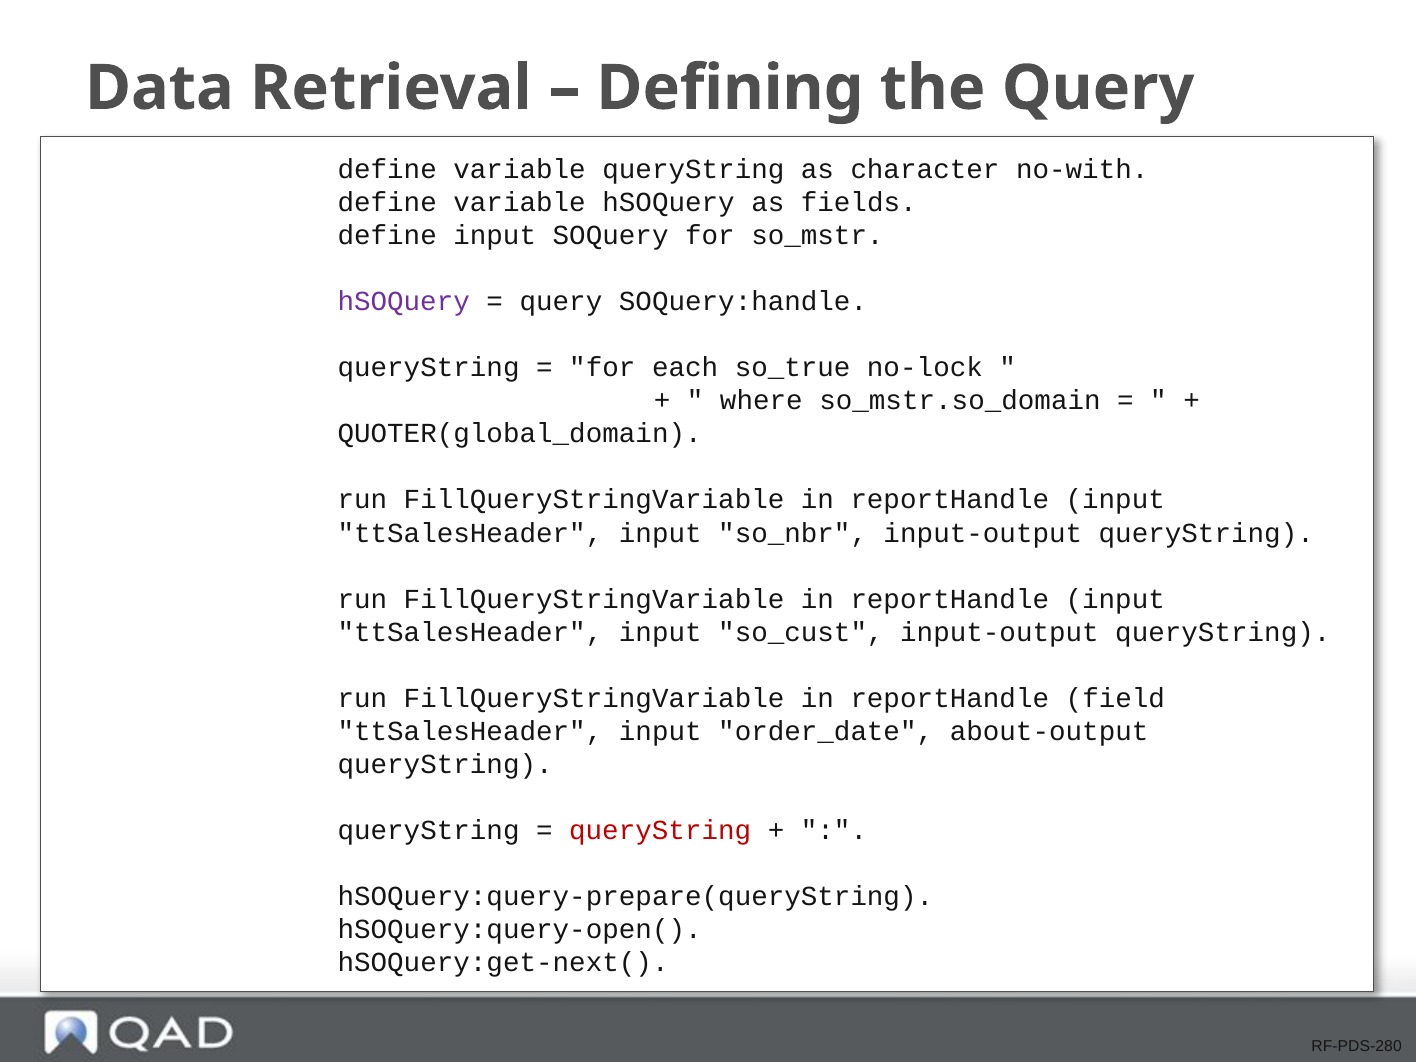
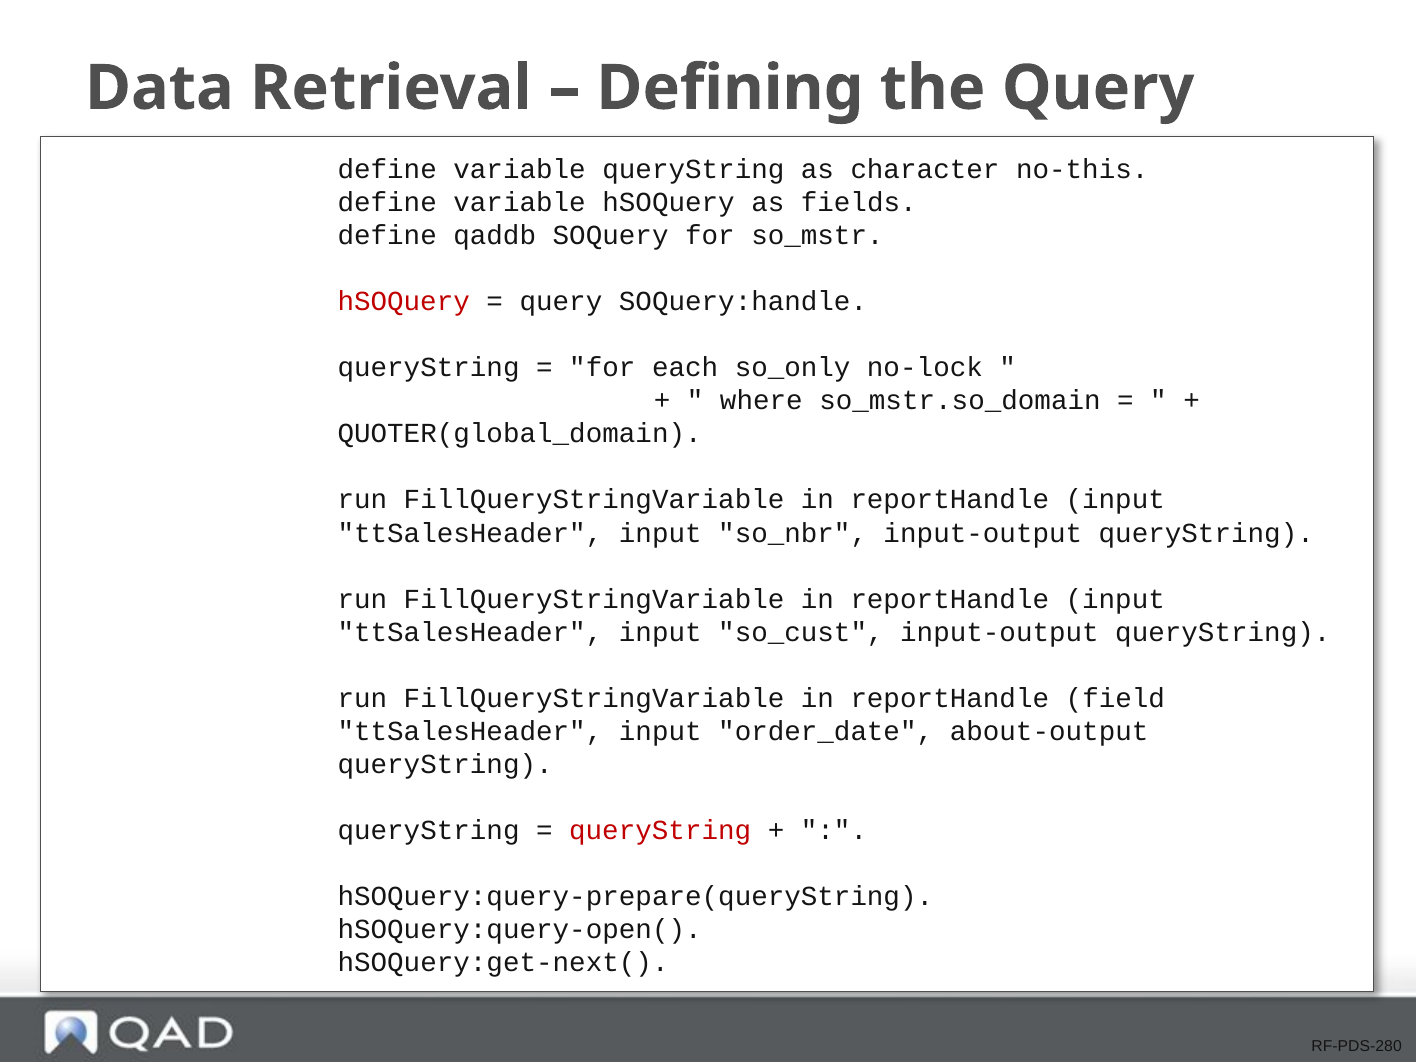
no-with: no-with -> no-this
define input: input -> qaddb
hSOQuery at (404, 302) colour: purple -> red
so_true: so_true -> so_only
